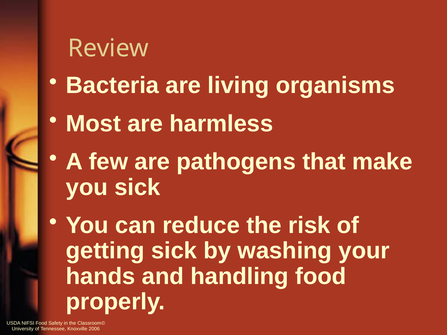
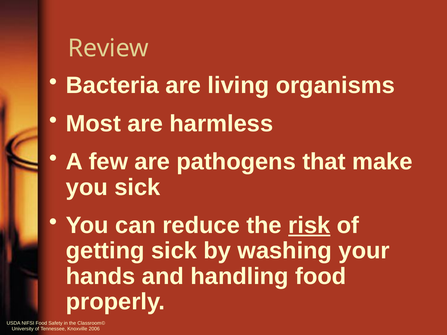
risk underline: none -> present
